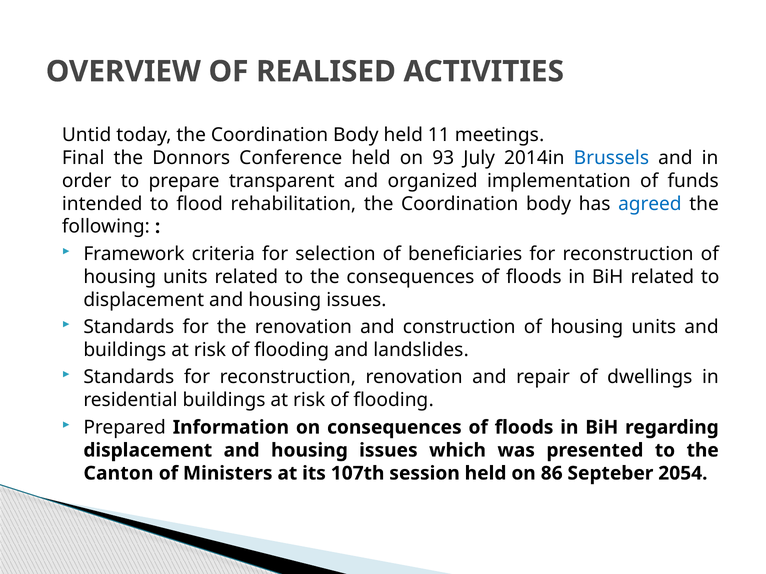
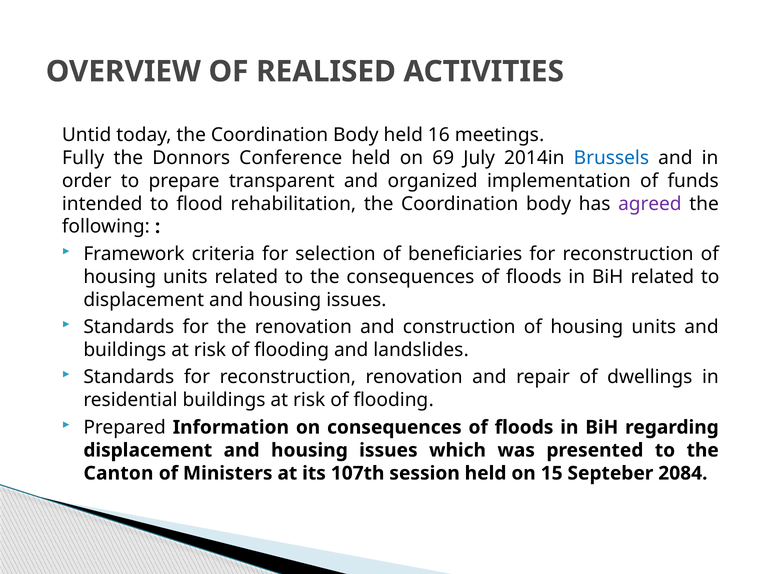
11: 11 -> 16
Final: Final -> Fully
93: 93 -> 69
agreed colour: blue -> purple
86: 86 -> 15
2054: 2054 -> 2084
